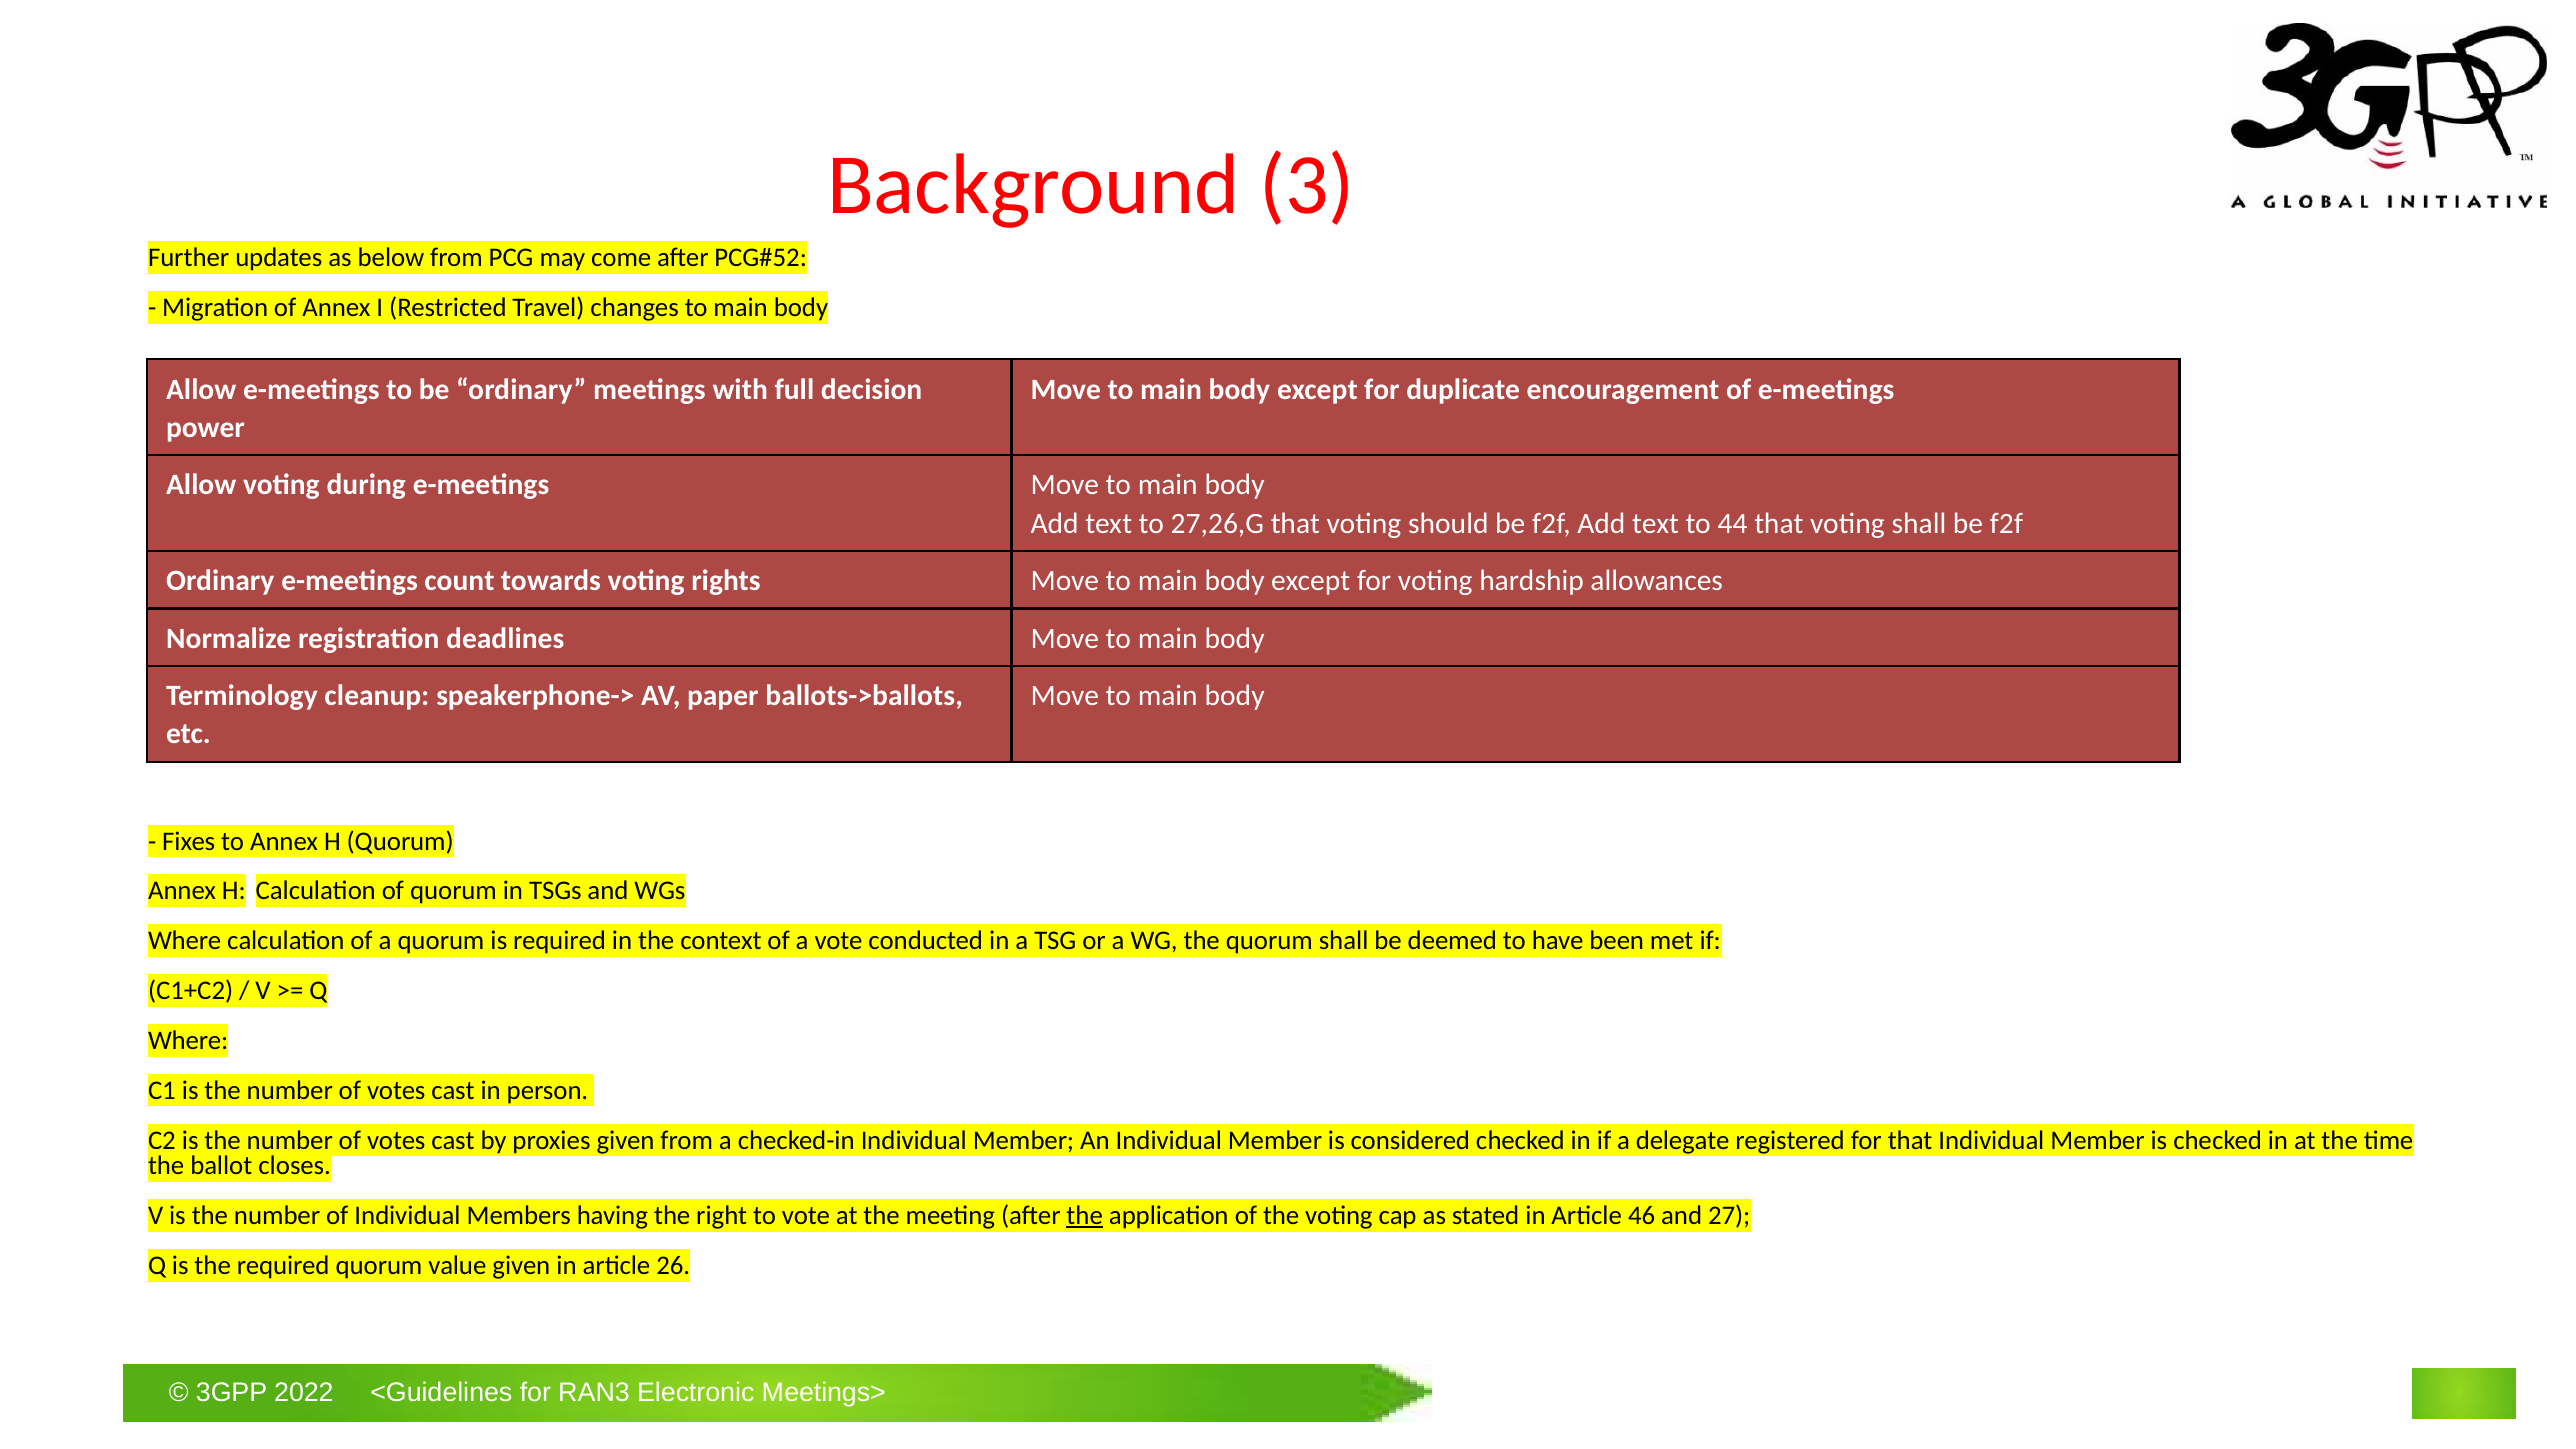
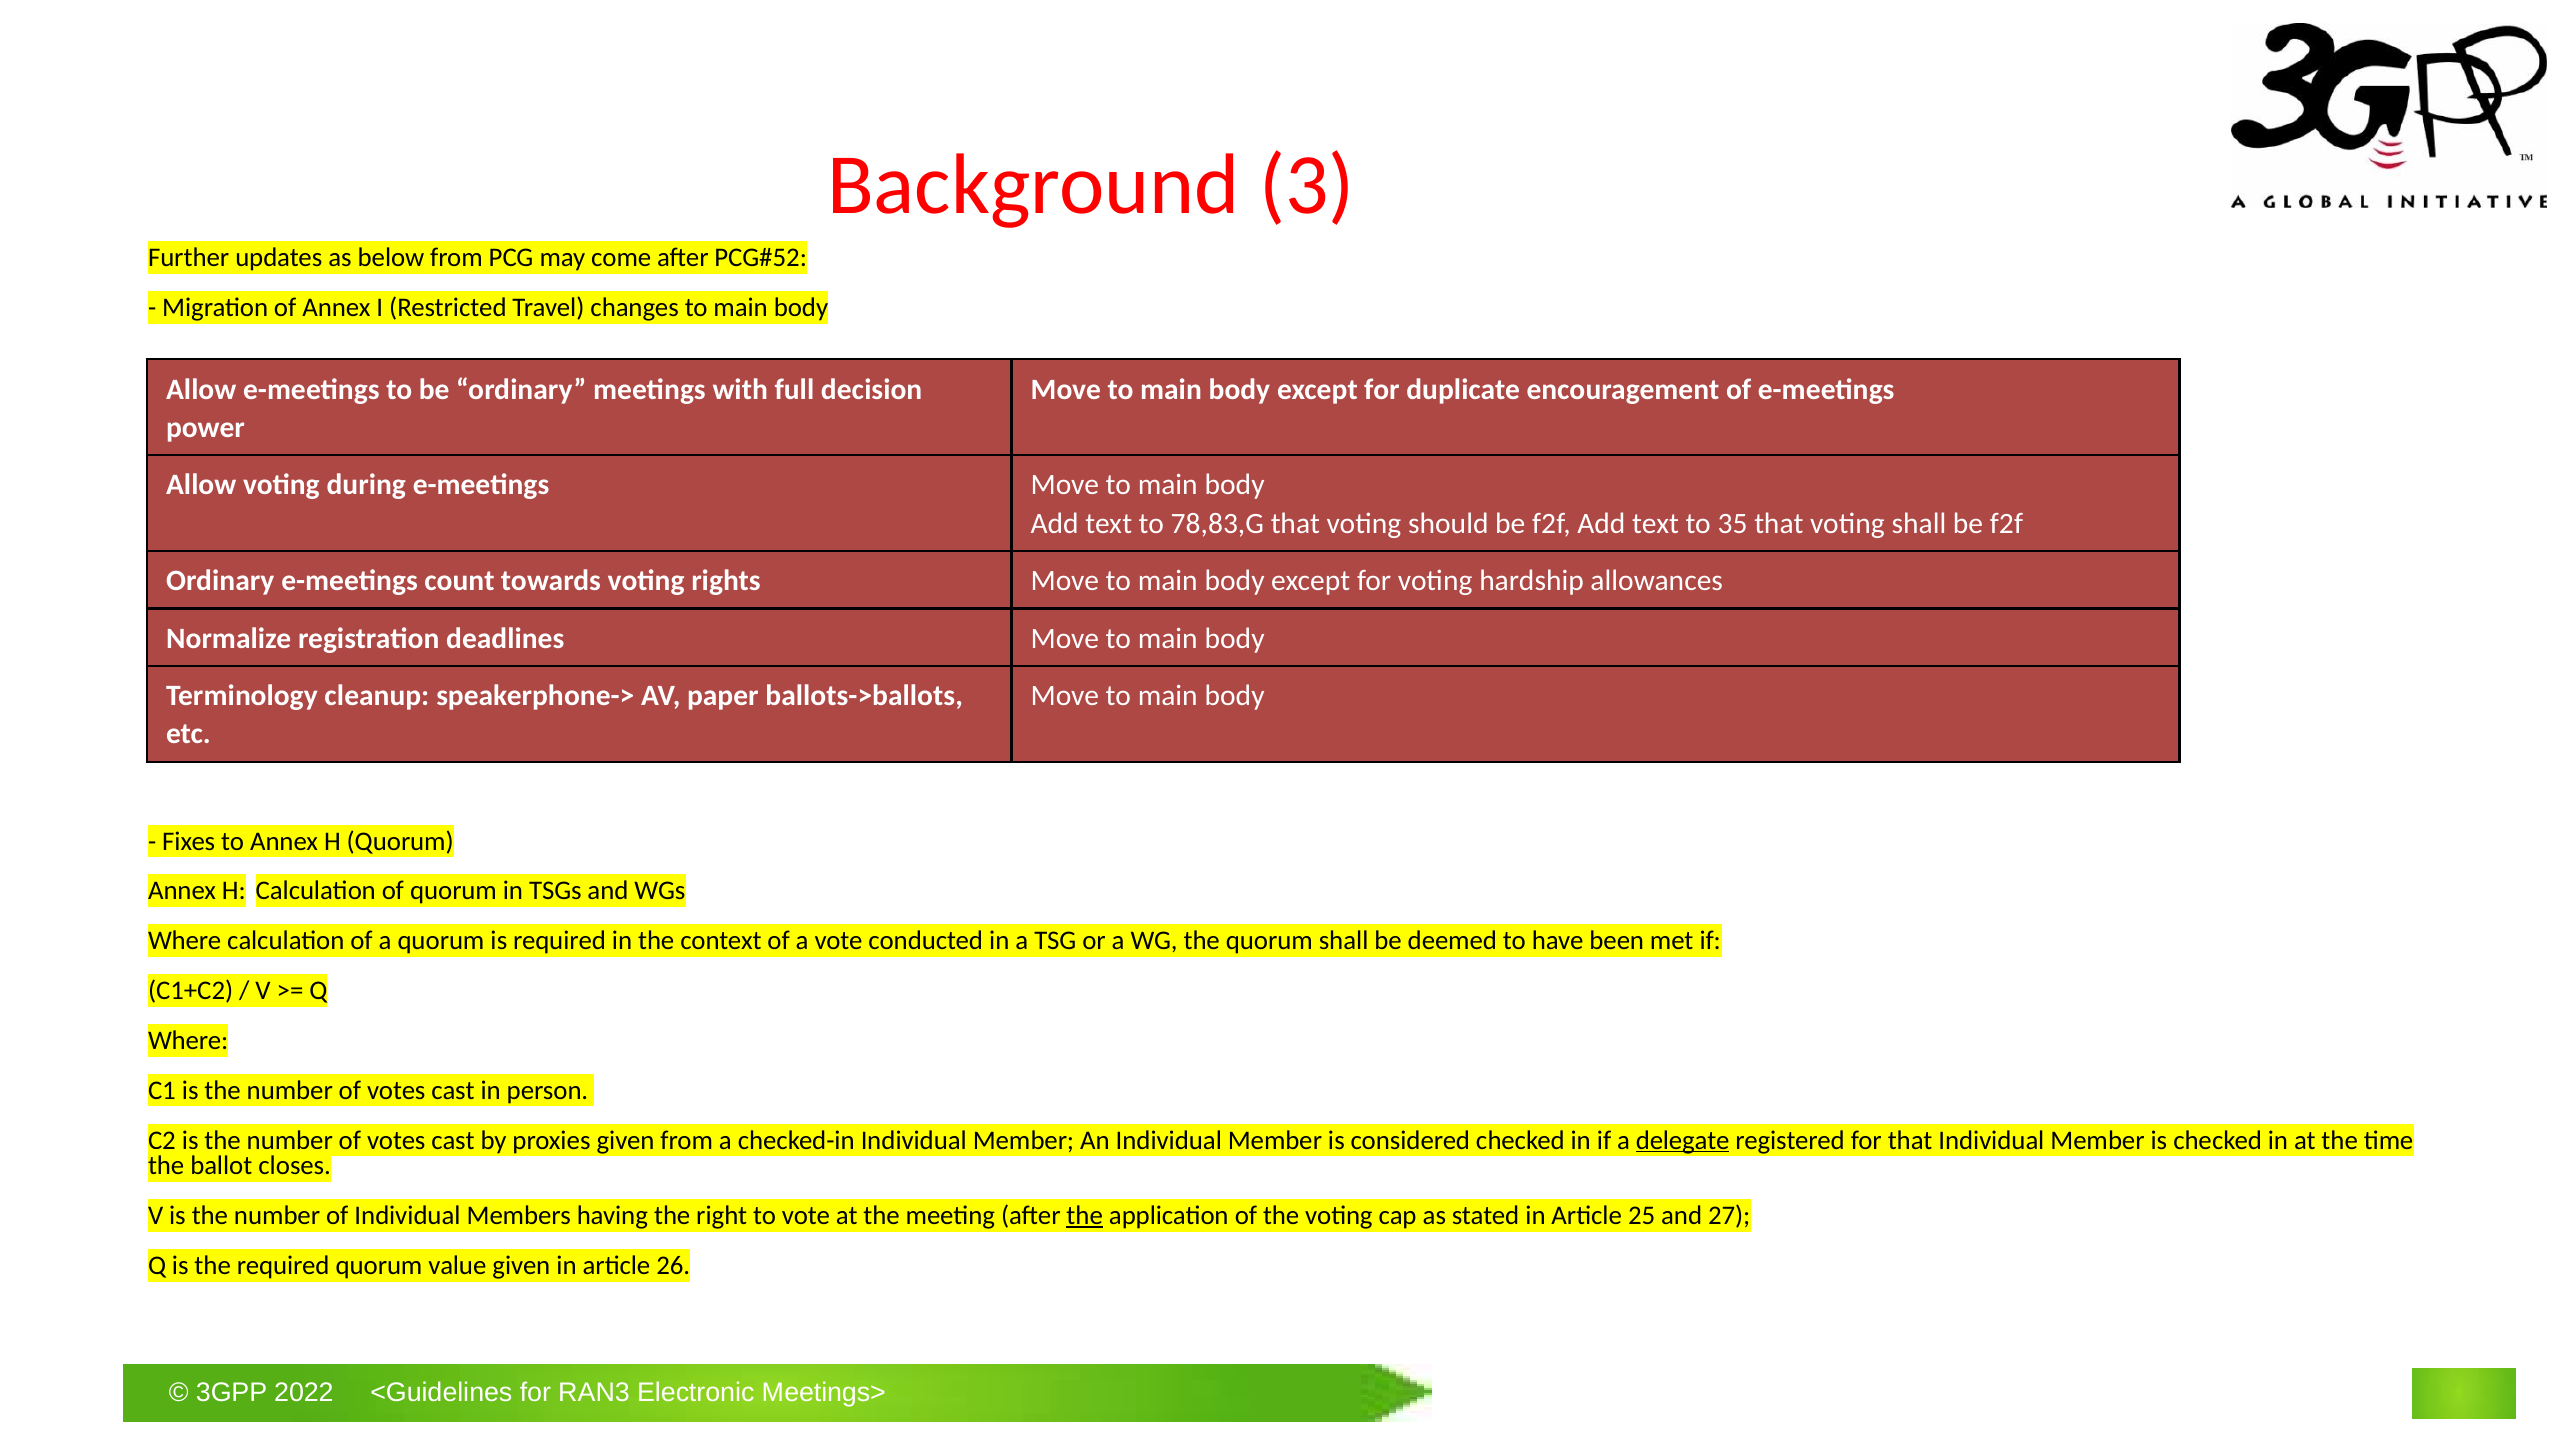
27,26,G: 27,26,G -> 78,83,G
44: 44 -> 35
delegate underline: none -> present
46: 46 -> 25
